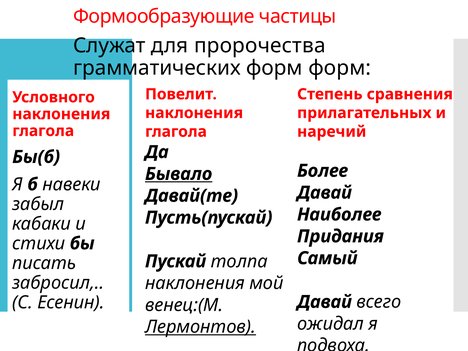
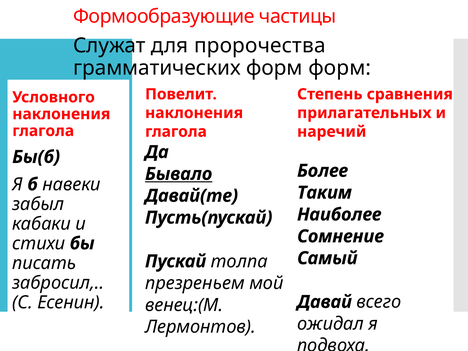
Давай at (324, 193): Давай -> Таким
Придания: Придания -> Сомнение
наклонения at (195, 283): наклонения -> презреньем
Лермонтов underline: present -> none
